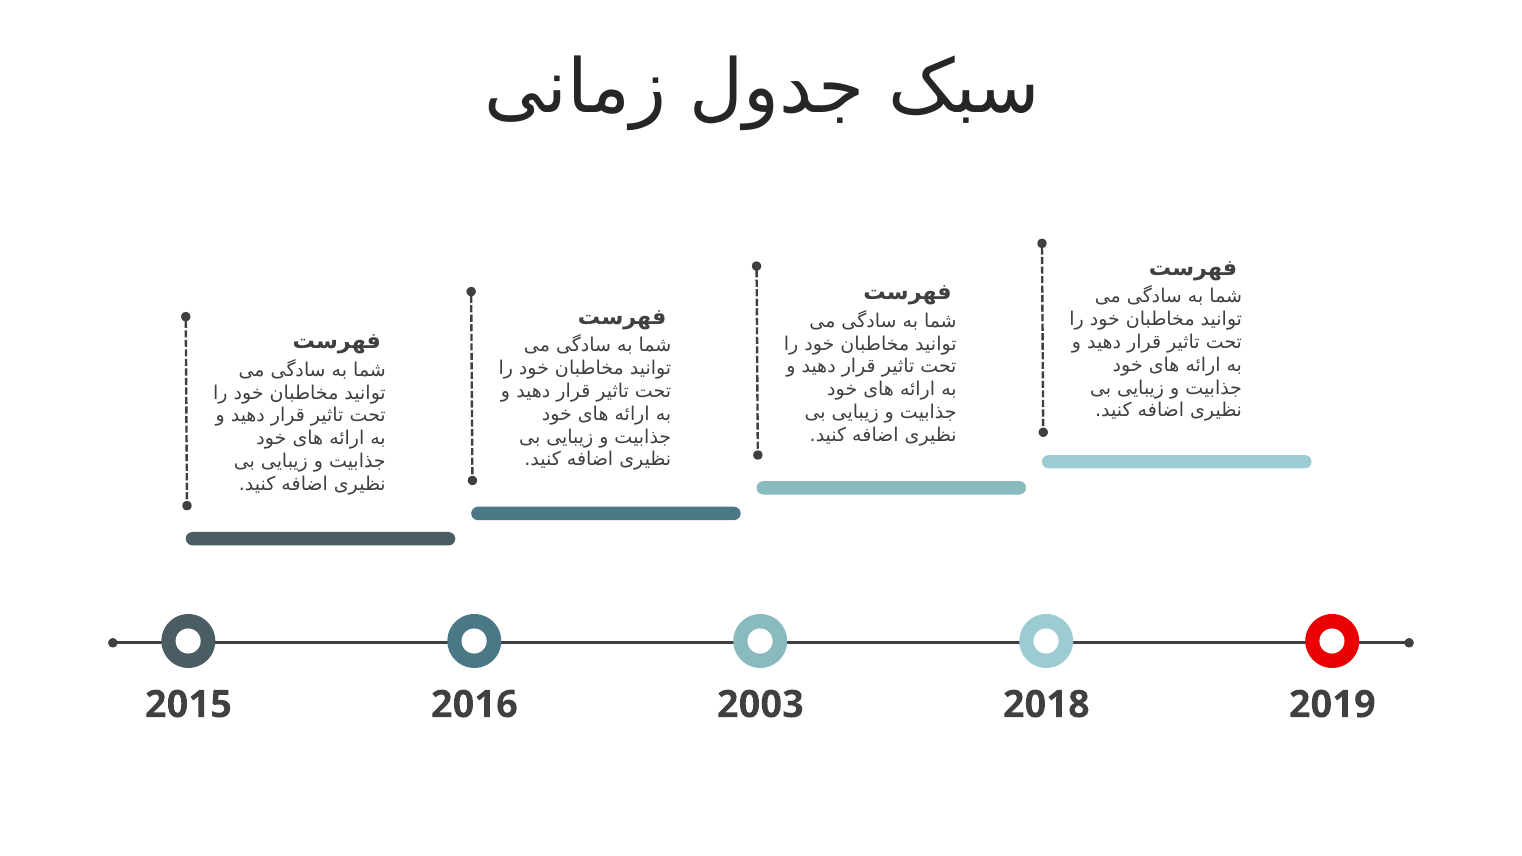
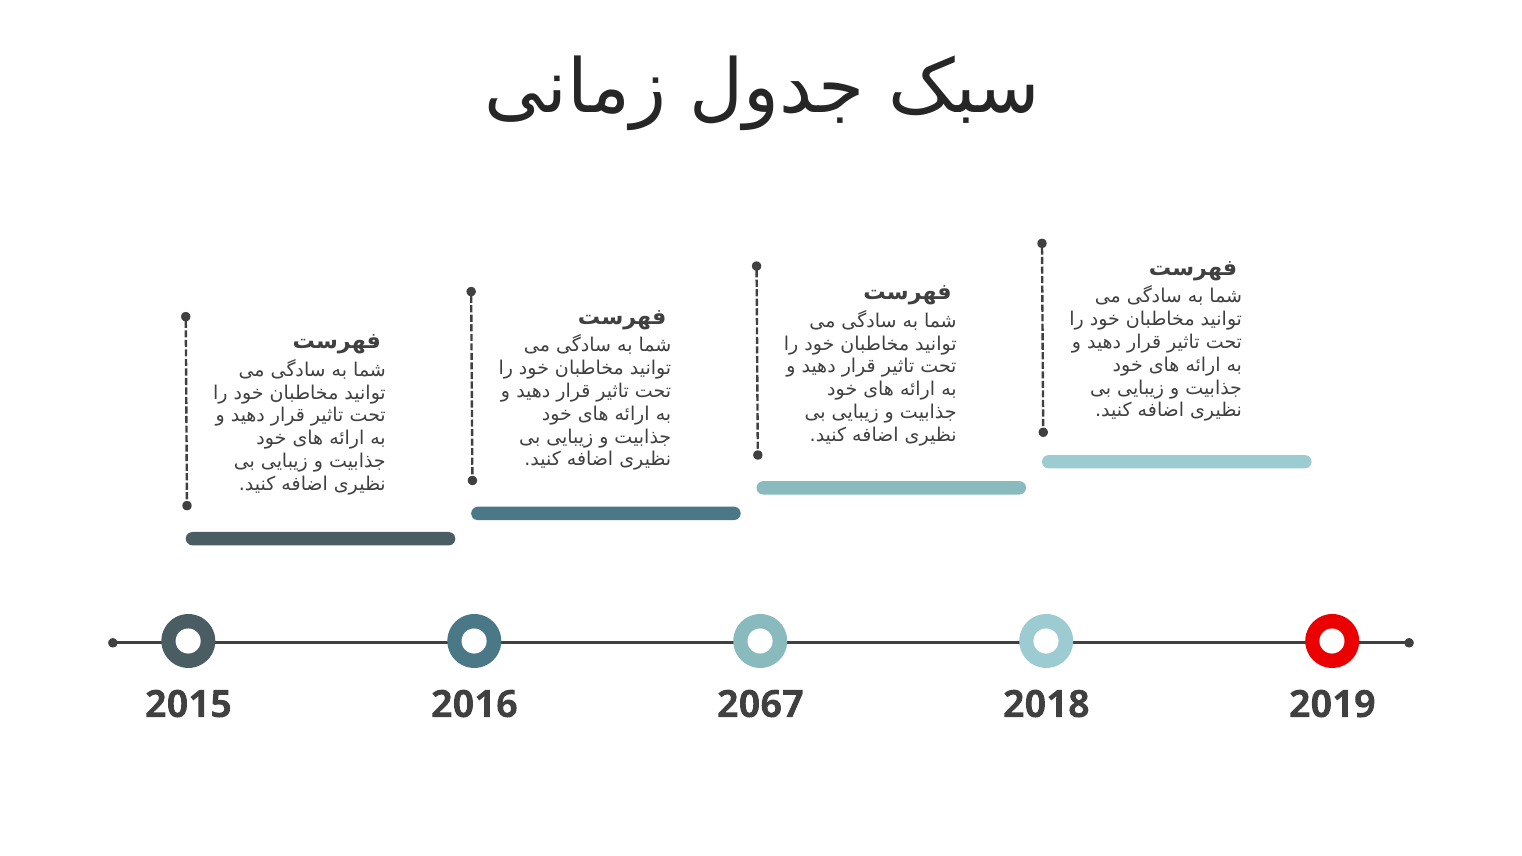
2003: 2003 -> 2067
